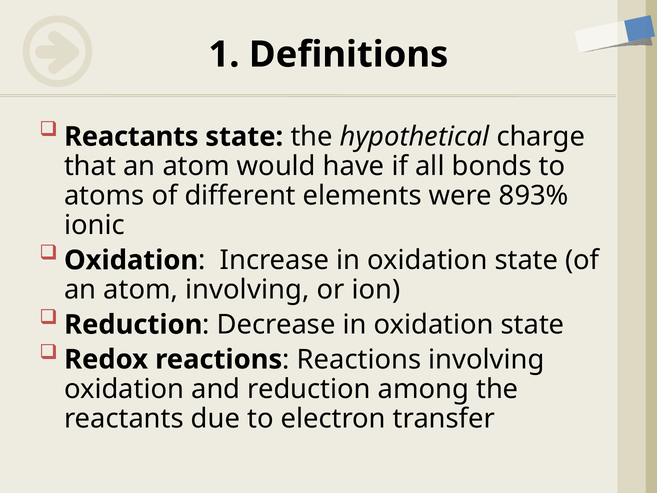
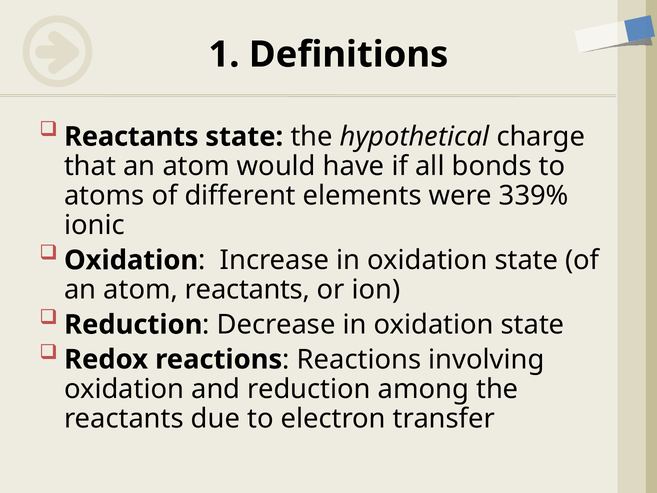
893%: 893% -> 339%
atom involving: involving -> reactants
